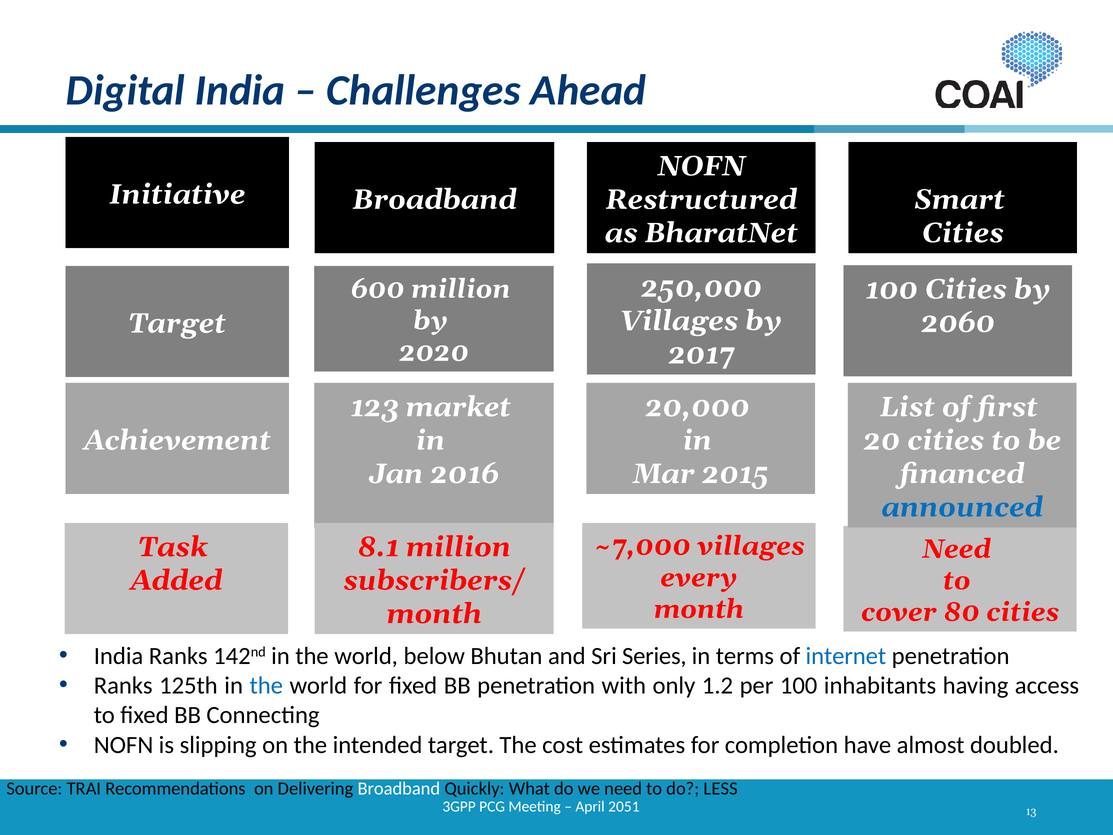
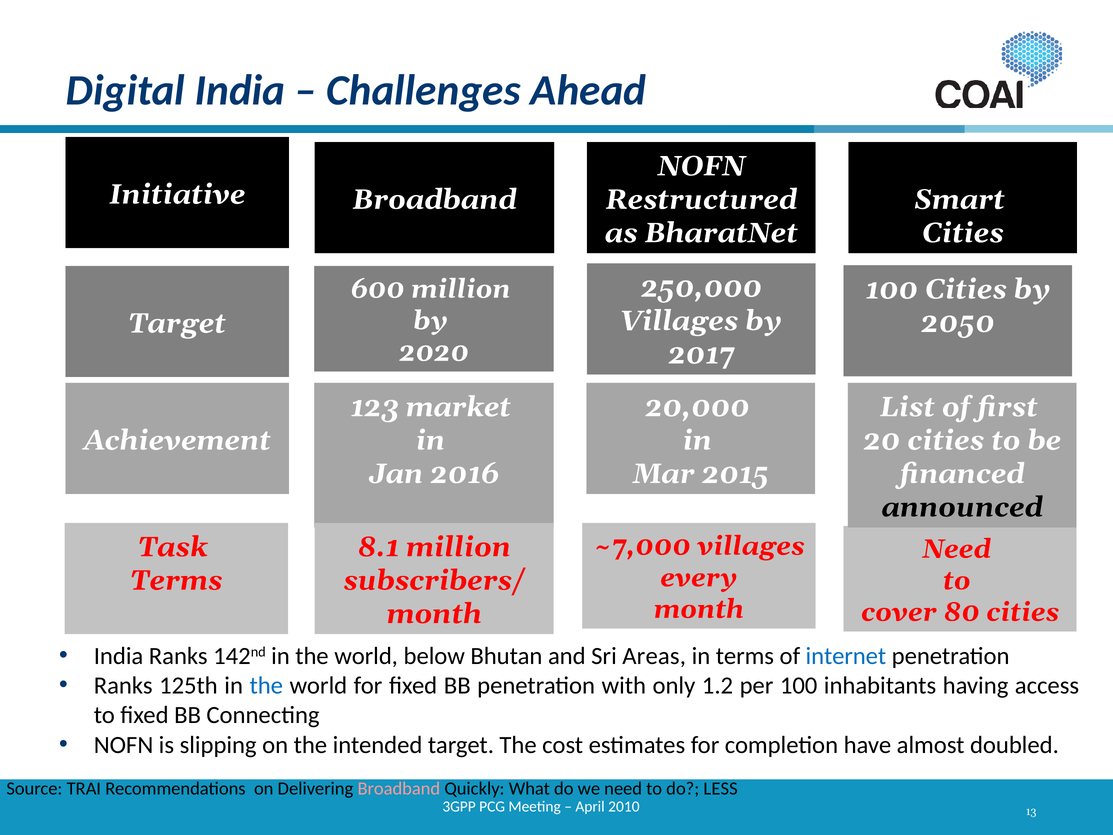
2060: 2060 -> 2050
announced colour: blue -> black
Added at (176, 580): Added -> Terms
Series: Series -> Areas
Broadband at (399, 788) colour: white -> pink
2051: 2051 -> 2010
